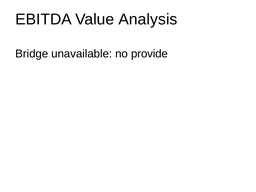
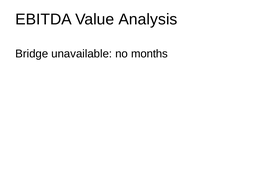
provide: provide -> months
